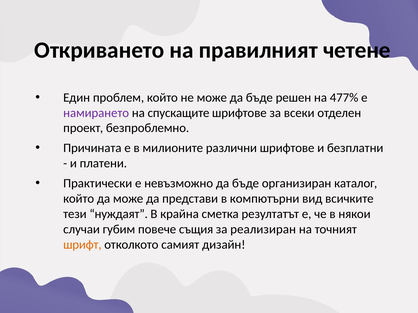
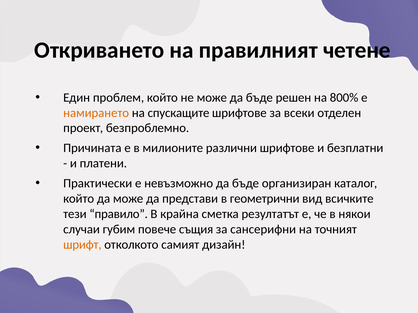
477%: 477% -> 800%
намирането colour: purple -> orange
компютърни: компютърни -> геометрични
нуждаят: нуждаят -> правило
реализиран: реализиран -> сансерифни
